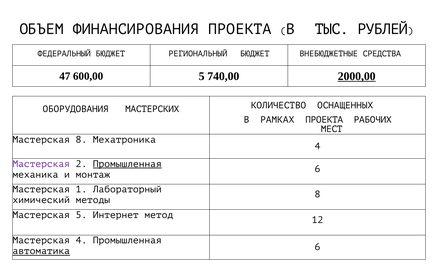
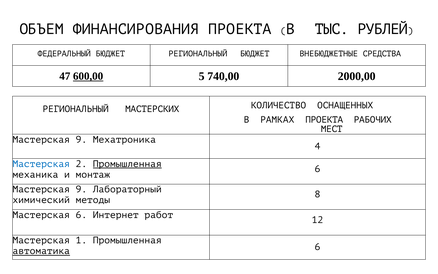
600,00 underline: none -> present
2000,00 underline: present -> none
ОБОРУДОВАНИЯ at (76, 109): ОБОРУДОВАНИЯ -> РЕГИОНАЛЬНЫЙ
8 at (81, 139): 8 -> 9
Мастерская at (41, 164) colour: purple -> blue
1 at (81, 189): 1 -> 9
Мастерская 5: 5 -> 6
метод: метод -> работ
Мастерская 4: 4 -> 1
